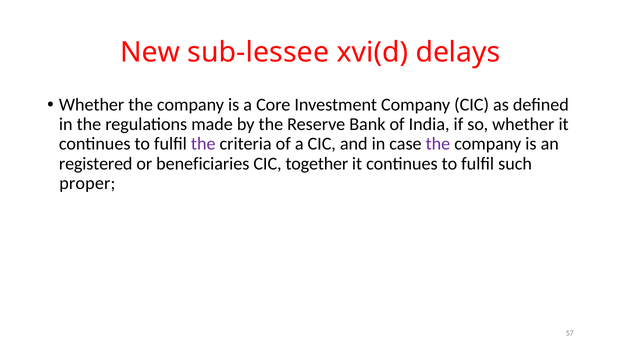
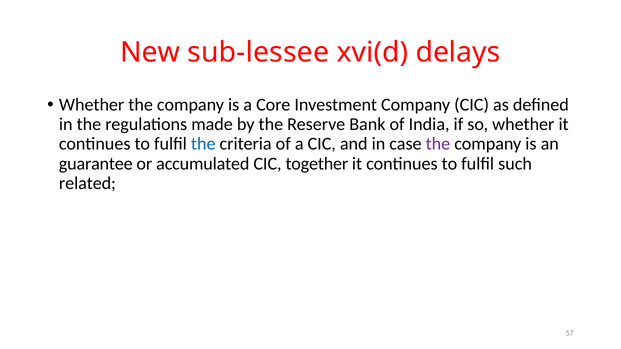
the at (203, 144) colour: purple -> blue
registered: registered -> guarantee
beneficiaries: beneficiaries -> accumulated
proper: proper -> related
